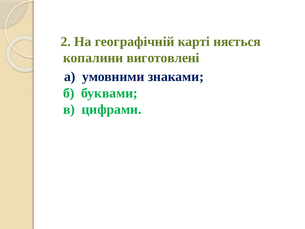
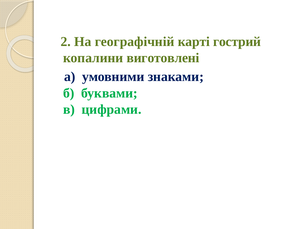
няється: няється -> гострий
